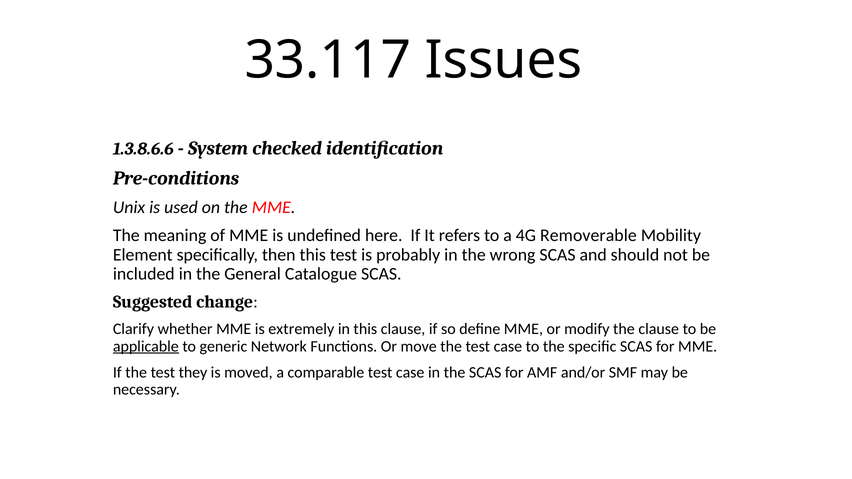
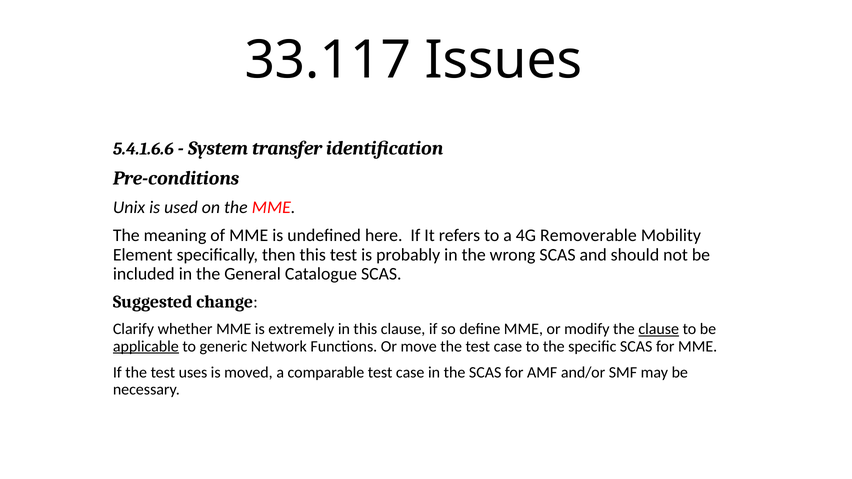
1.3.8.6.6: 1.3.8.6.6 -> 5.4.1.6.6
checked: checked -> transfer
clause at (659, 329) underline: none -> present
they: they -> uses
